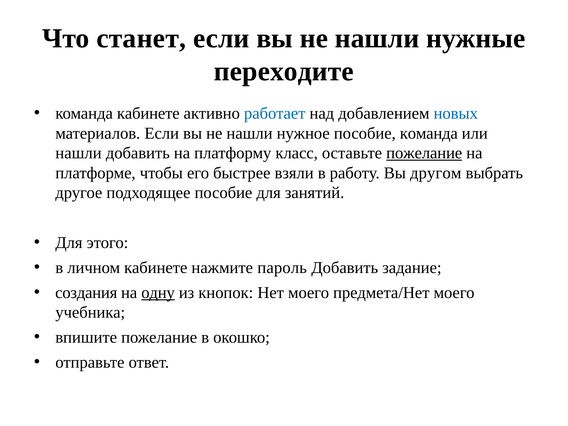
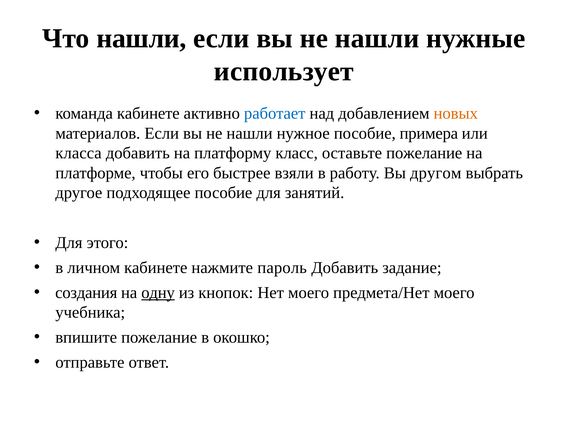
Что станет: станет -> нашли
переходите: переходите -> использует
новых colour: blue -> orange
пособие команда: команда -> примера
нашли at (79, 153): нашли -> класса
пожелание at (424, 153) underline: present -> none
